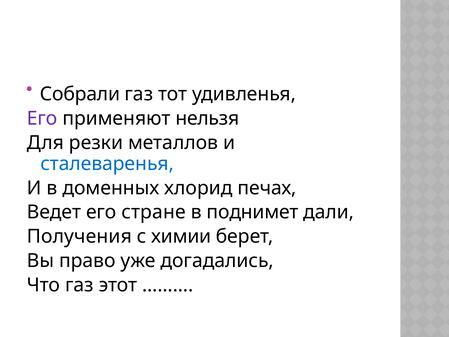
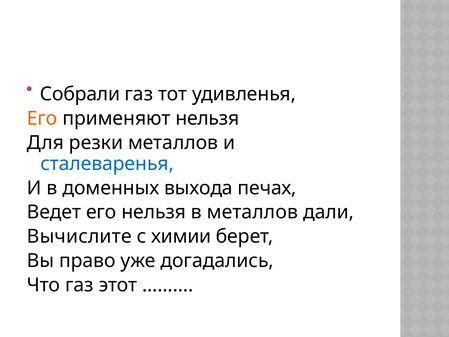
Его at (42, 118) colour: purple -> orange
хлорид: хлорид -> выхода
его стране: стране -> нельзя
в поднимет: поднимет -> металлов
Получения: Получения -> Вычислите
